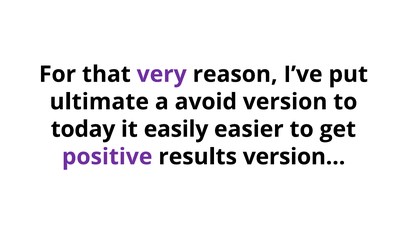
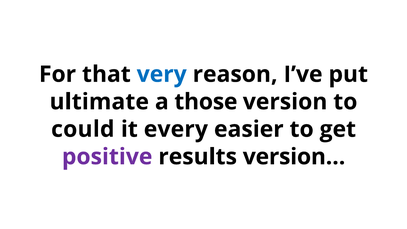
very colour: purple -> blue
avoid: avoid -> those
today: today -> could
easily: easily -> every
